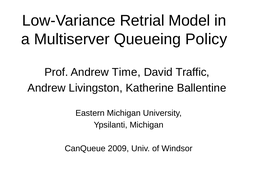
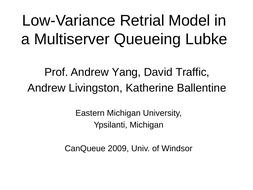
Policy: Policy -> Lubke
Time: Time -> Yang
